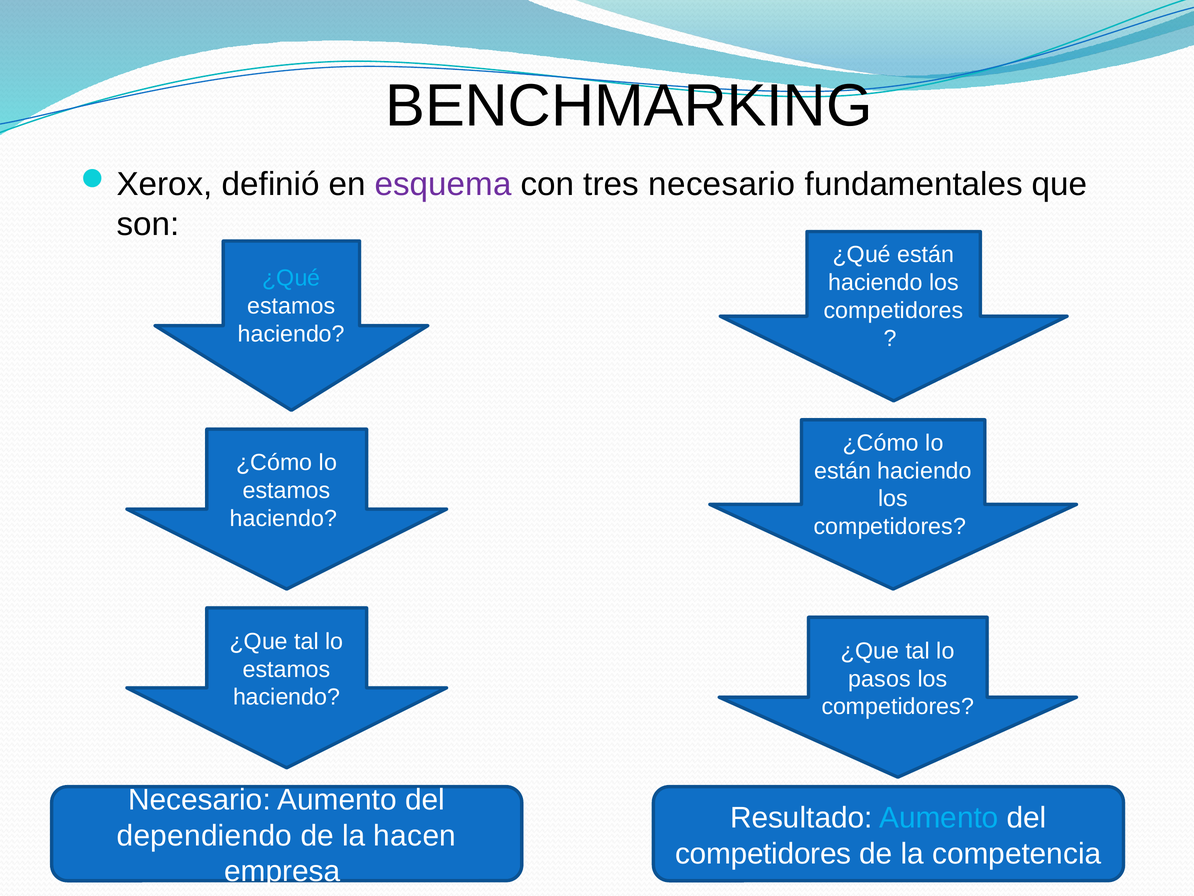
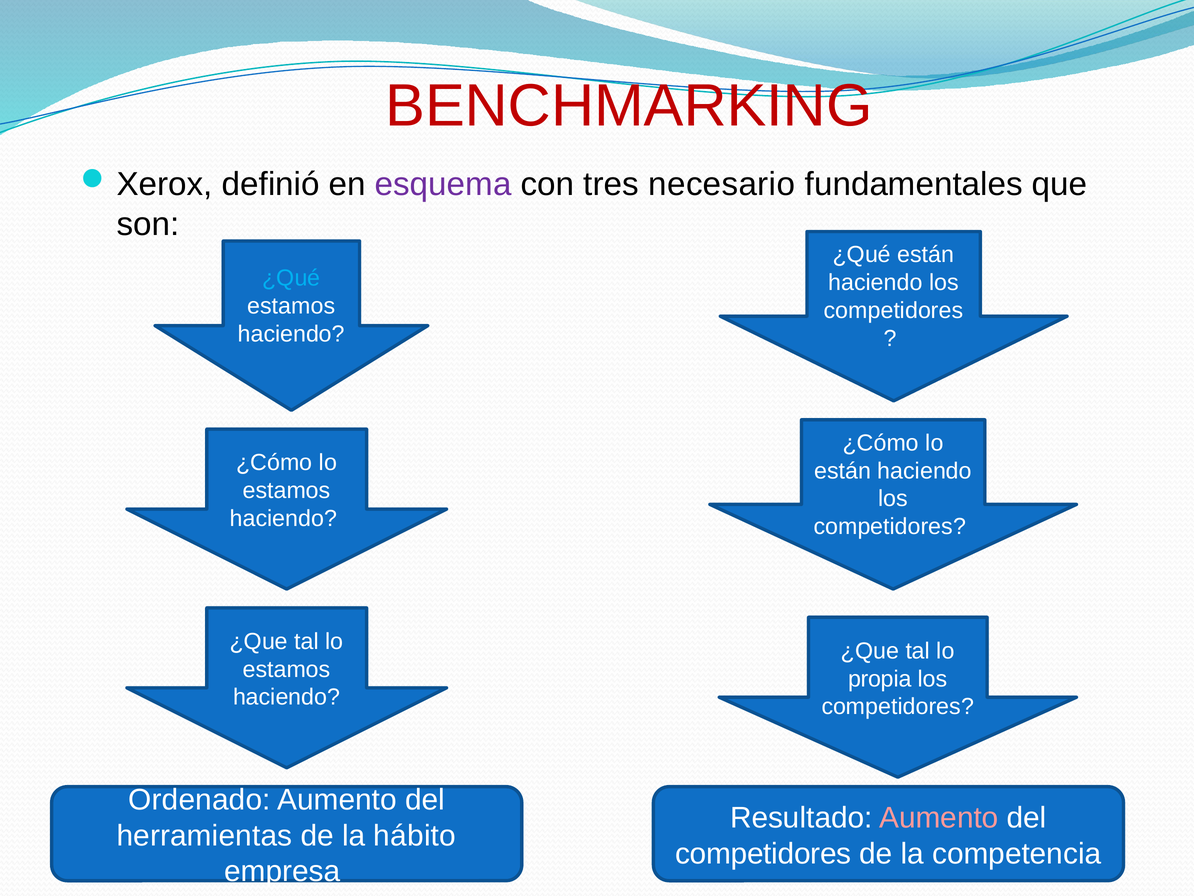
BENCHMARKING colour: black -> red
pasos: pasos -> propia
Necesario at (200, 799): Necesario -> Ordenado
Aumento at (939, 817) colour: light blue -> pink
dependiendo: dependiendo -> herramientas
hacen: hacen -> hábito
